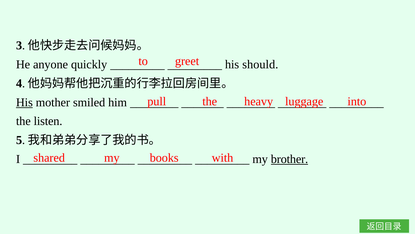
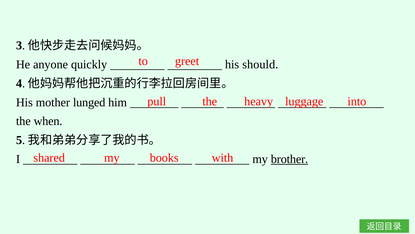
His at (24, 102) underline: present -> none
smiled: smiled -> lunged
listen: listen -> when
